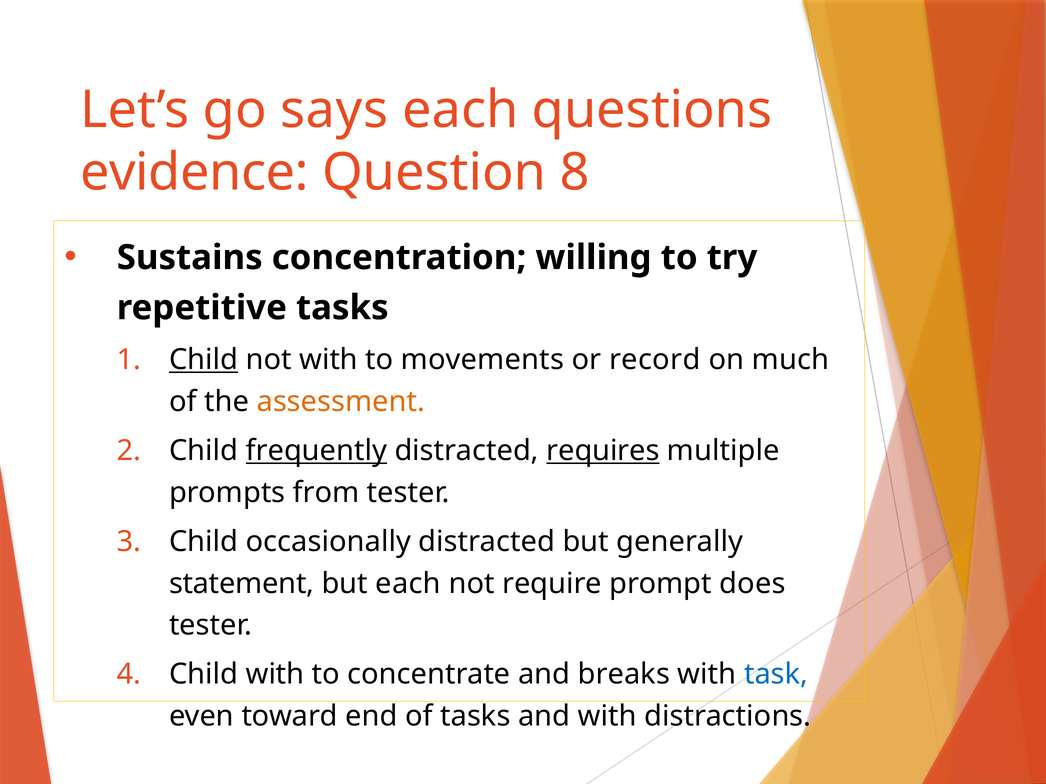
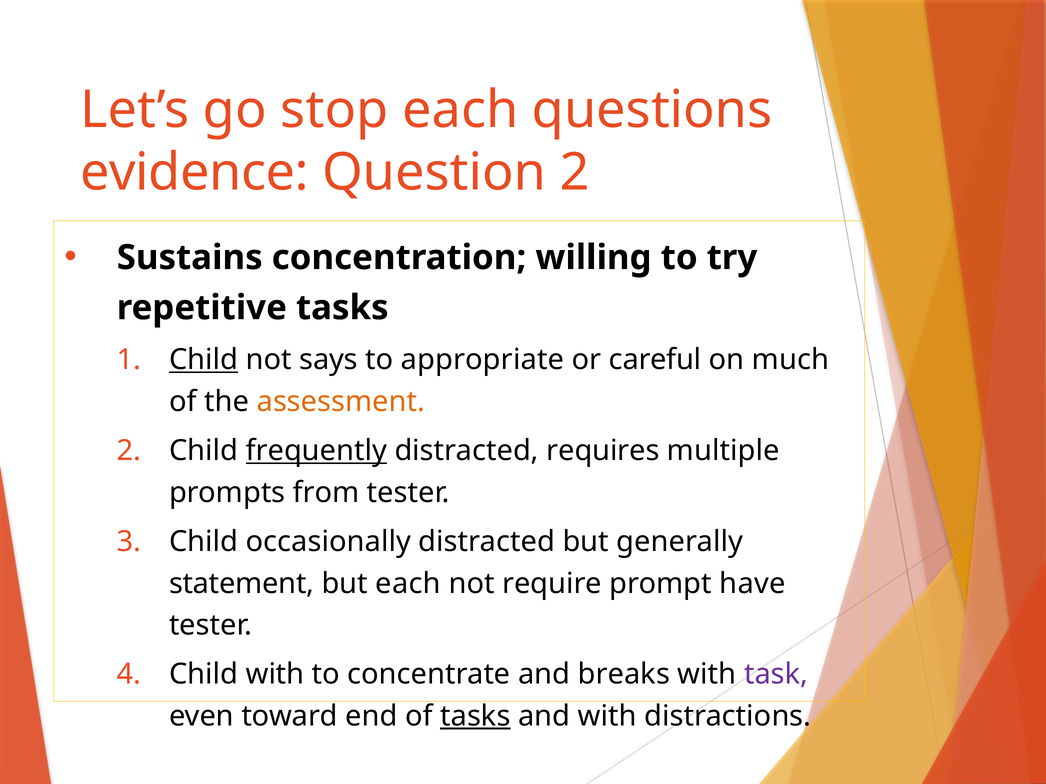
says: says -> stop
Question 8: 8 -> 2
not with: with -> says
movements: movements -> appropriate
record: record -> careful
requires underline: present -> none
does: does -> have
task colour: blue -> purple
tasks at (475, 717) underline: none -> present
